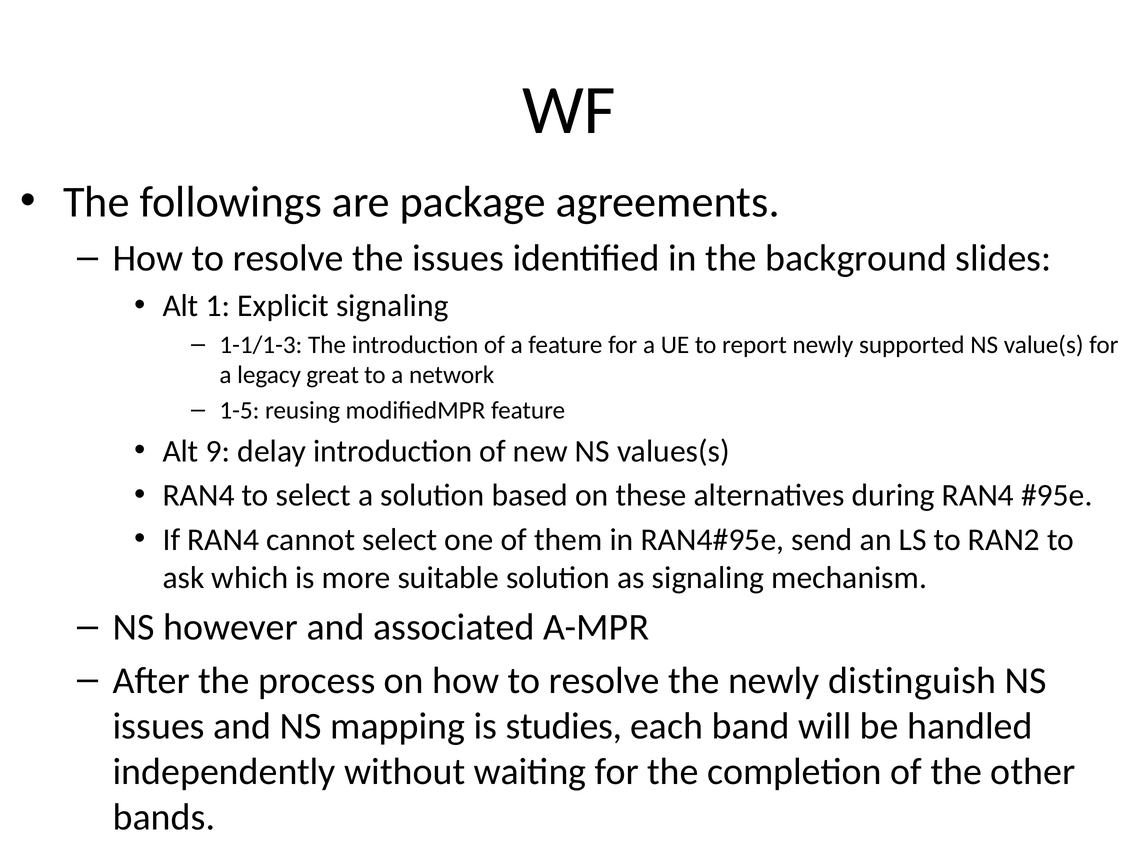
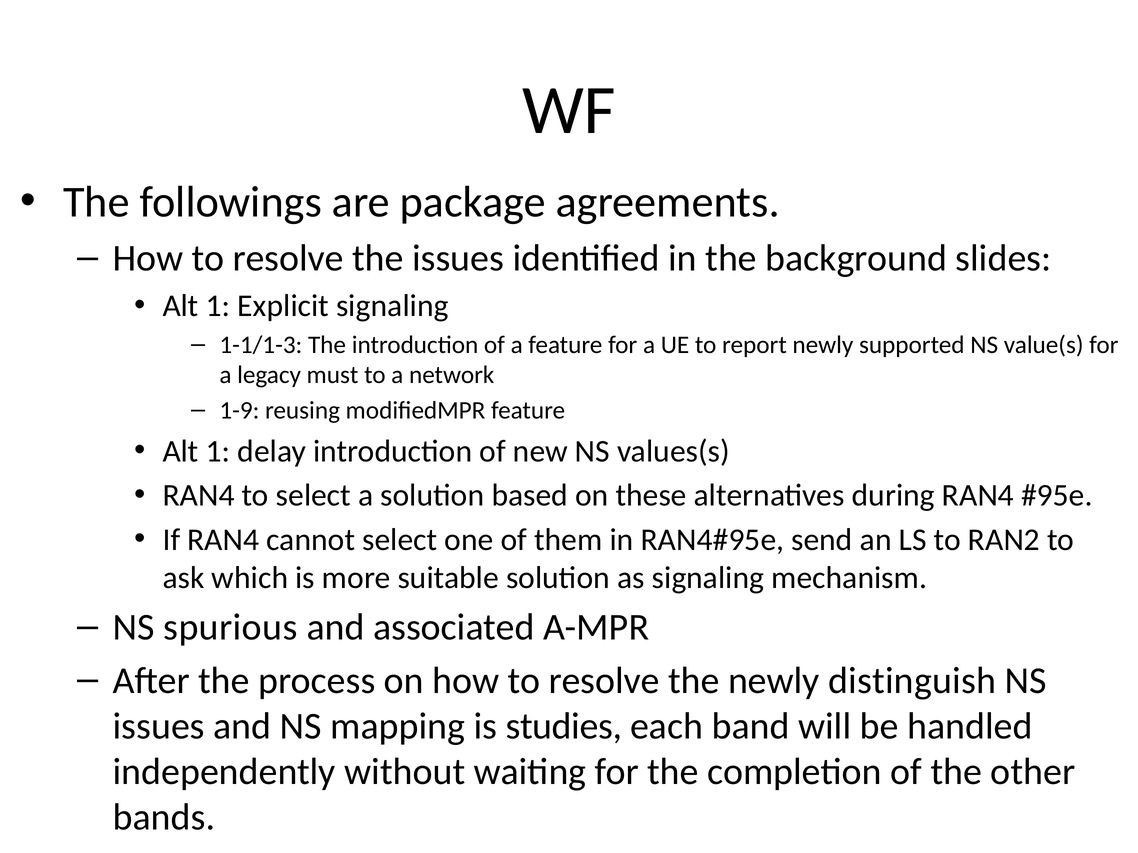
great: great -> must
1-5: 1-5 -> 1-9
9 at (218, 451): 9 -> 1
however: however -> spurious
